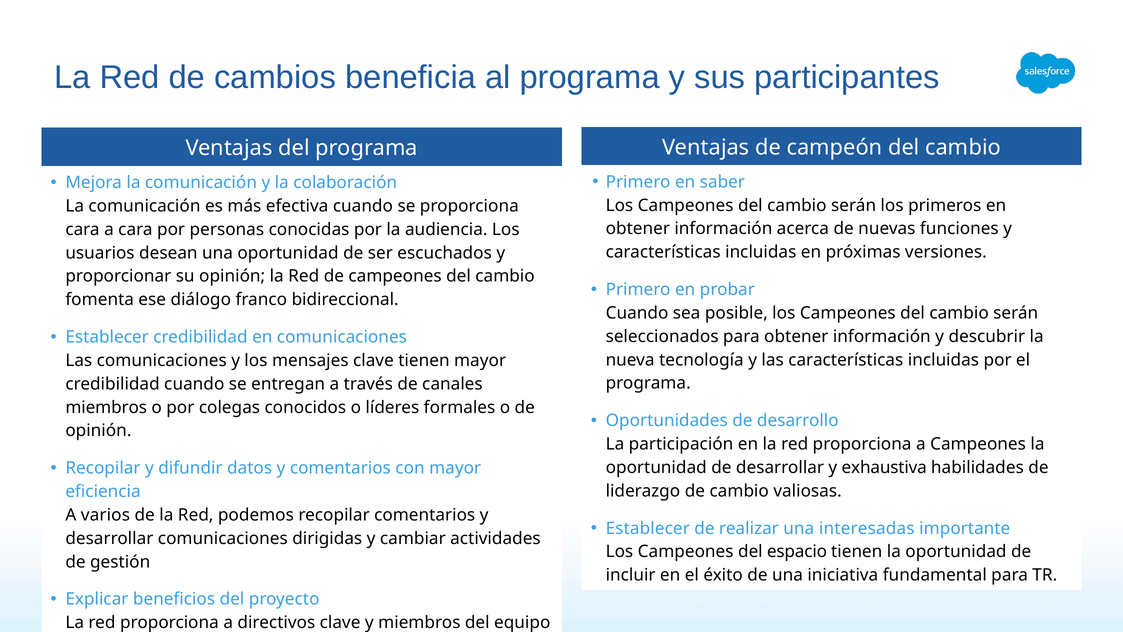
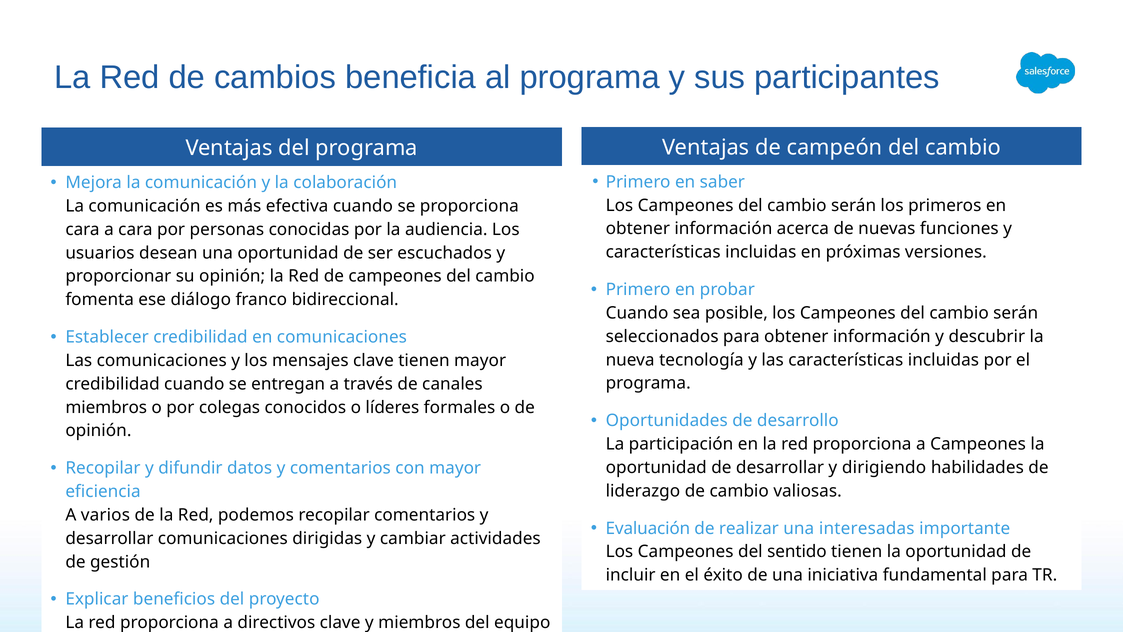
exhaustiva: exhaustiva -> dirigiendo
Establecer at (648, 528): Establecer -> Evaluación
espacio: espacio -> sentido
